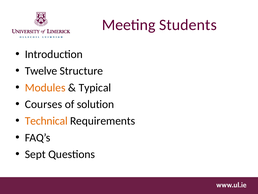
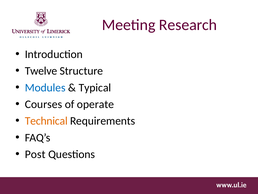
Students: Students -> Research
Modules colour: orange -> blue
solution: solution -> operate
Sept: Sept -> Post
